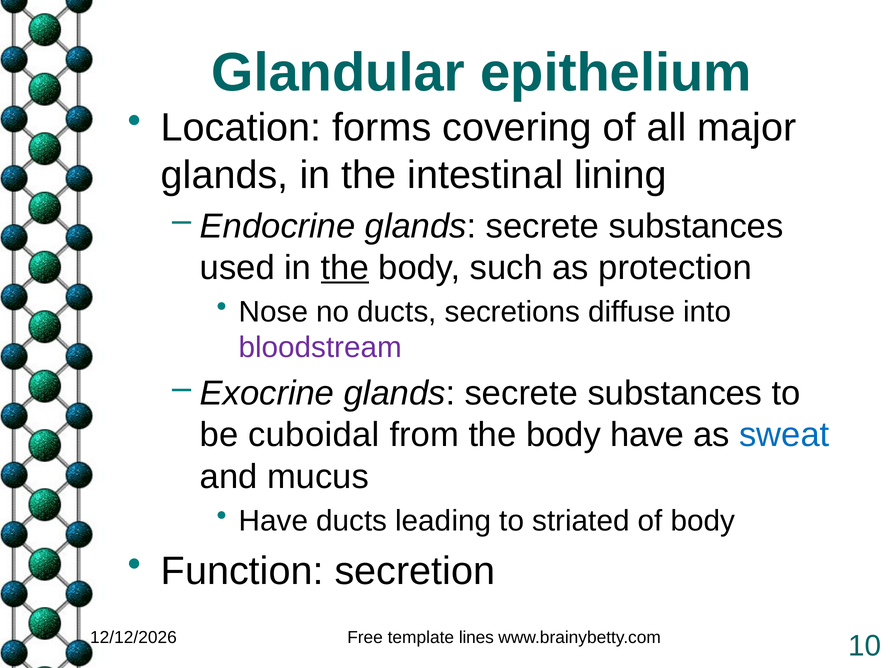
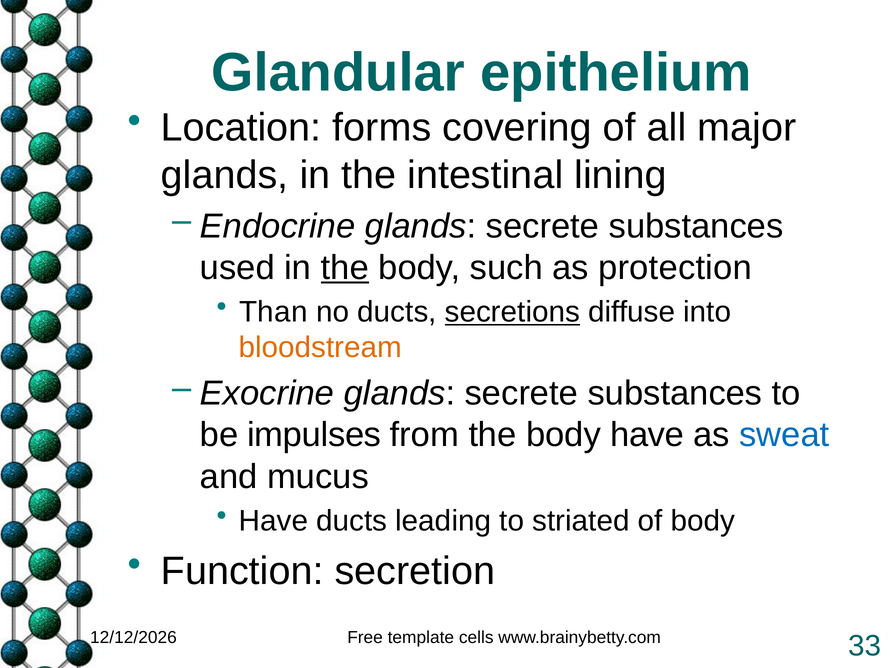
Nose: Nose -> Than
secretions underline: none -> present
bloodstream colour: purple -> orange
cuboidal: cuboidal -> impulses
lines: lines -> cells
10: 10 -> 33
